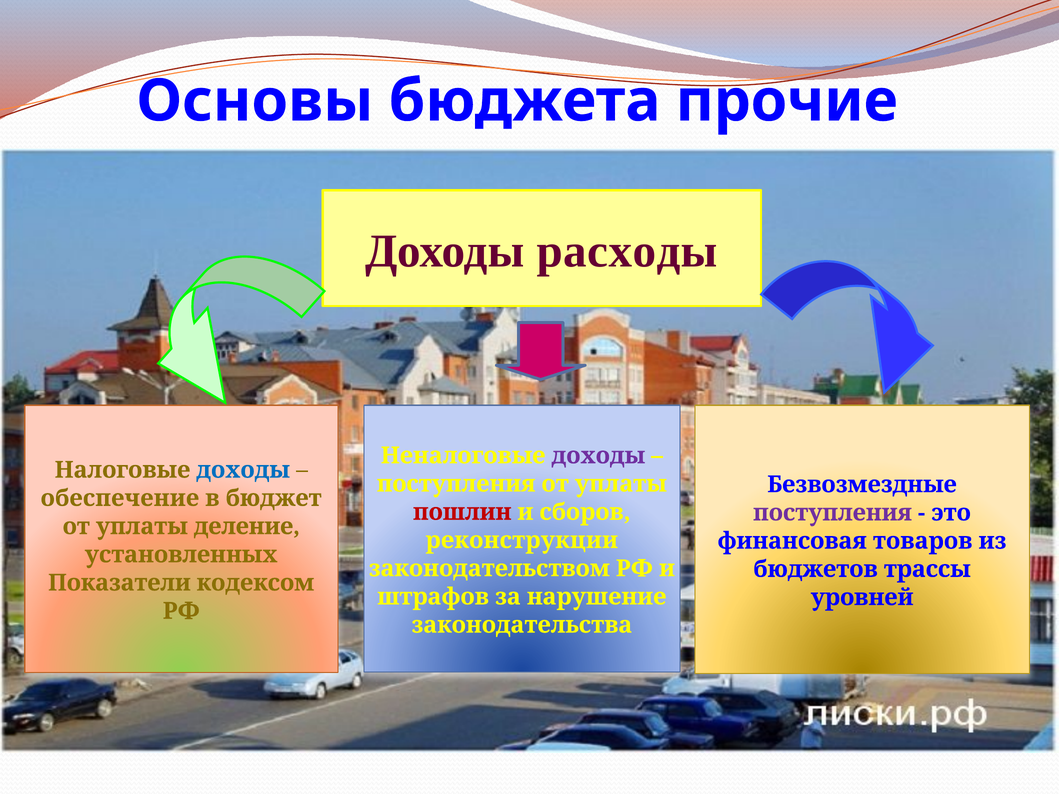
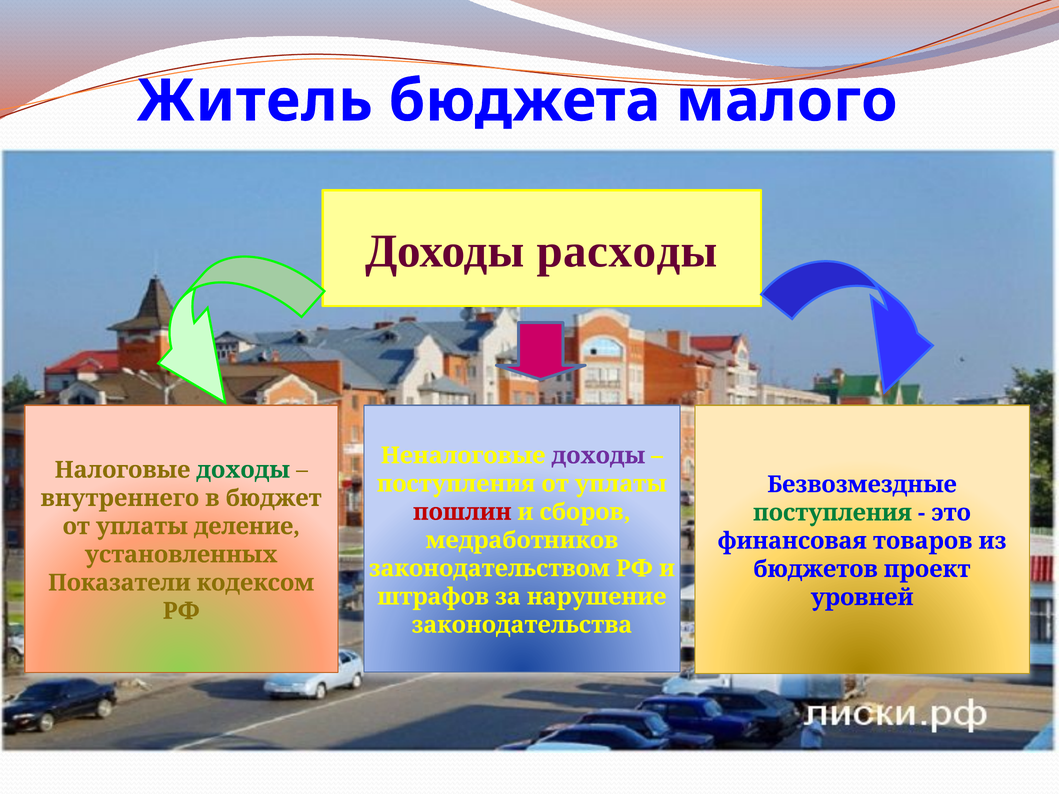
Основы: Основы -> Житель
прочие: прочие -> малого
доходы at (243, 470) colour: blue -> green
обеспечение: обеспечение -> внутреннего
поступления at (833, 513) colour: purple -> green
реконструкции: реконструкции -> медработников
трассы: трассы -> проект
